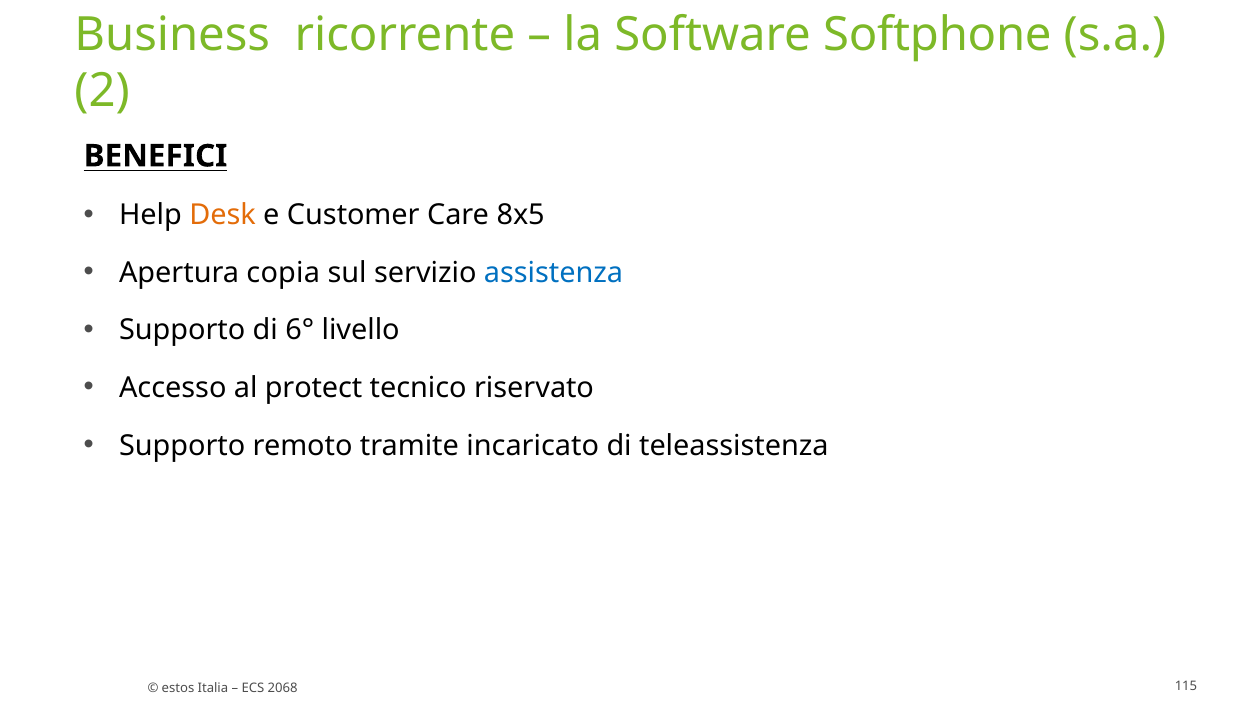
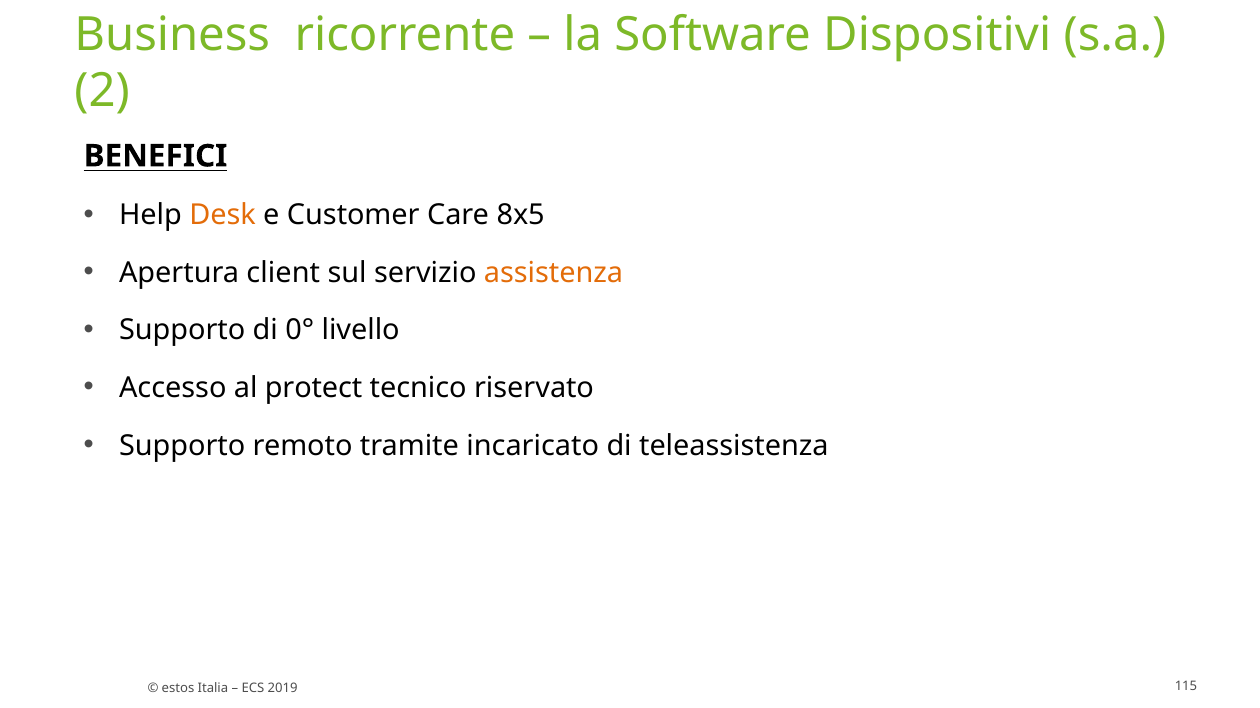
Softphone: Softphone -> Dispositivi
copia: copia -> client
assistenza colour: blue -> orange
6°: 6° -> 0°
2068: 2068 -> 2019
